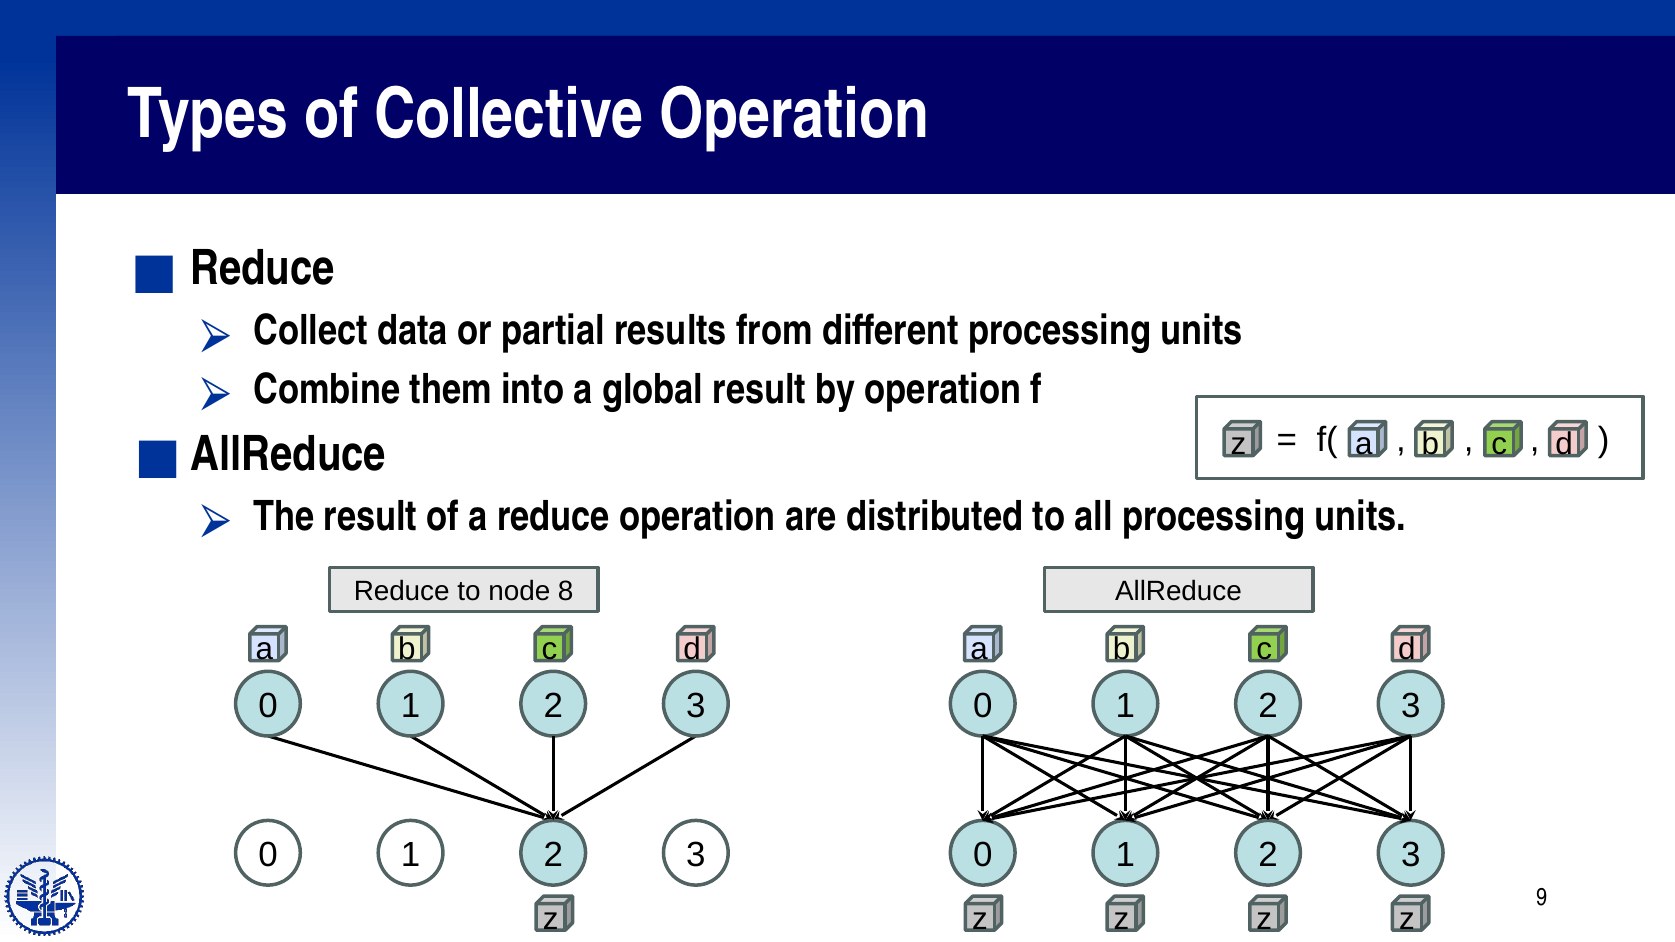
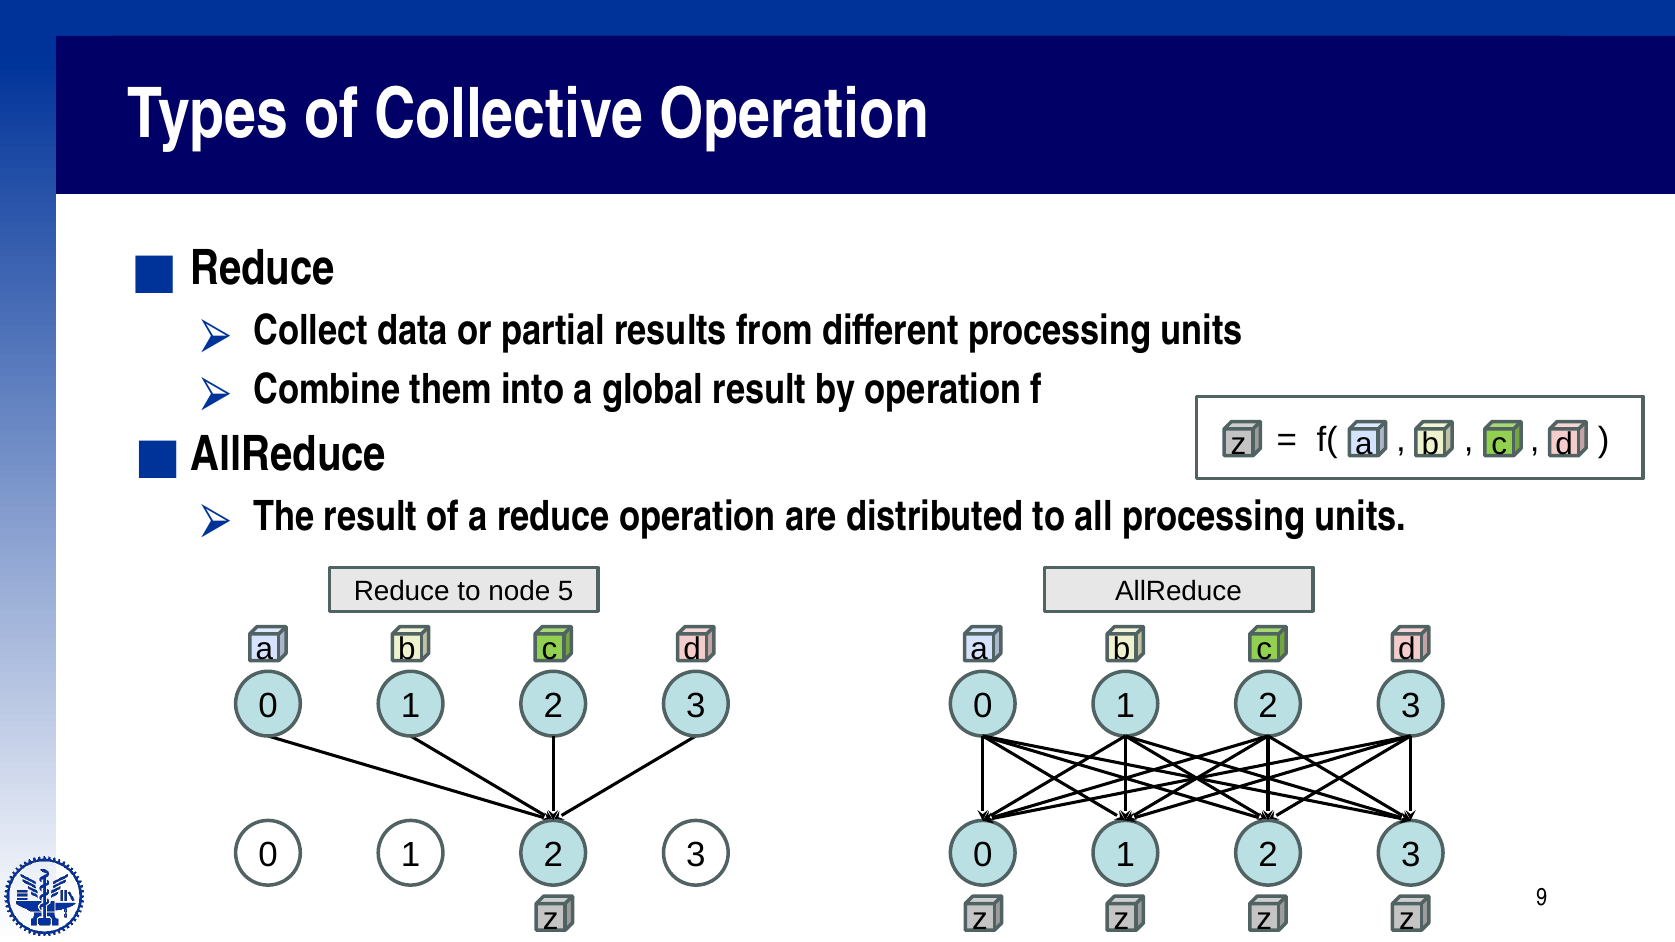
8: 8 -> 5
